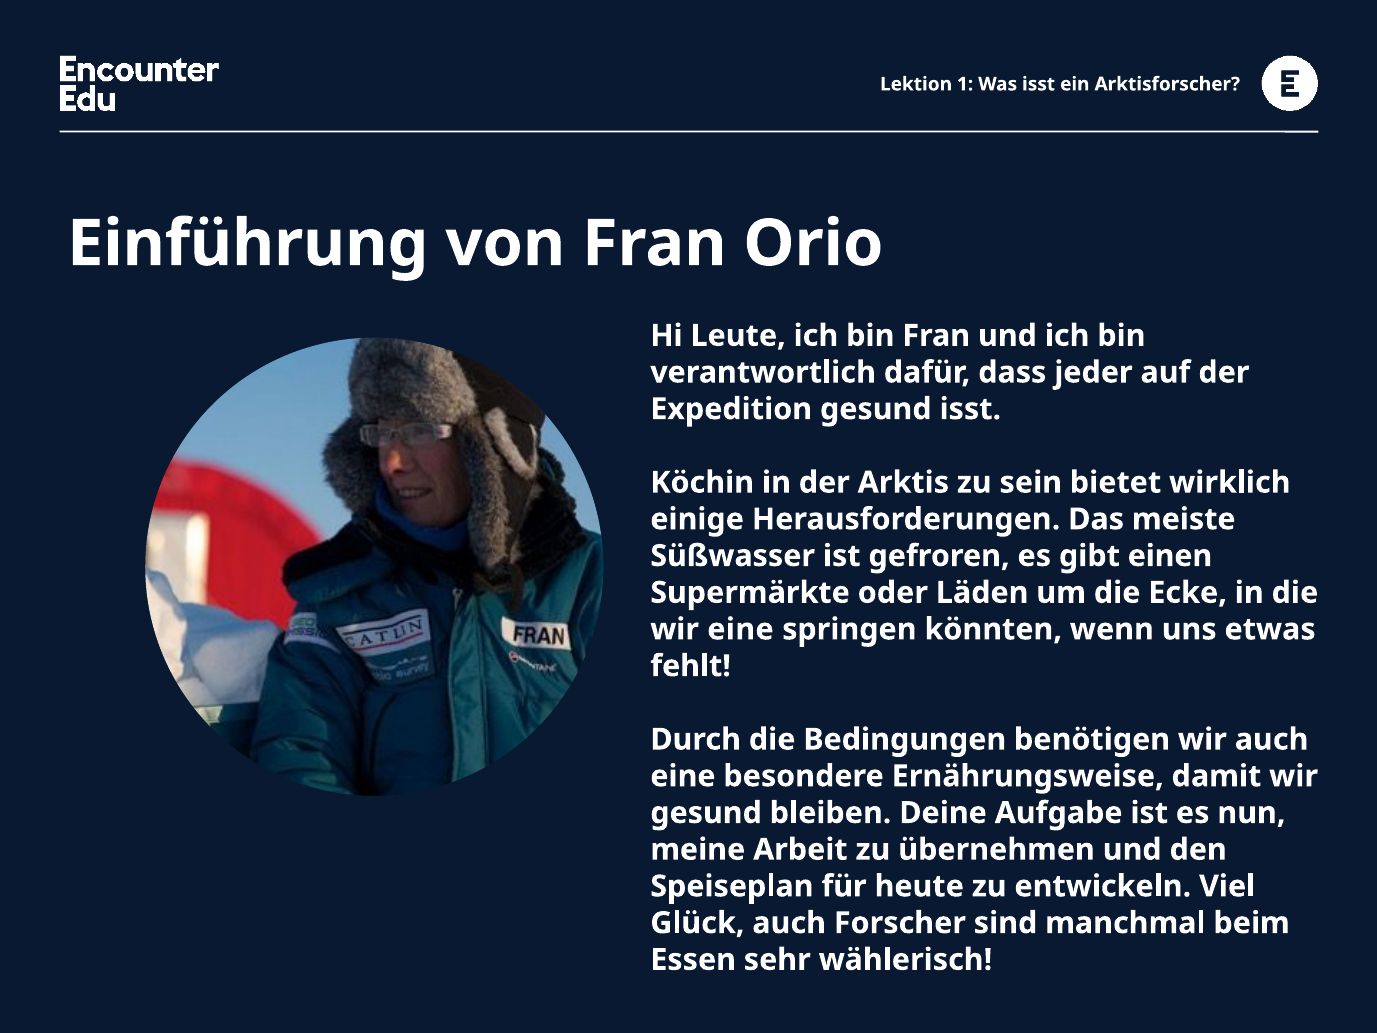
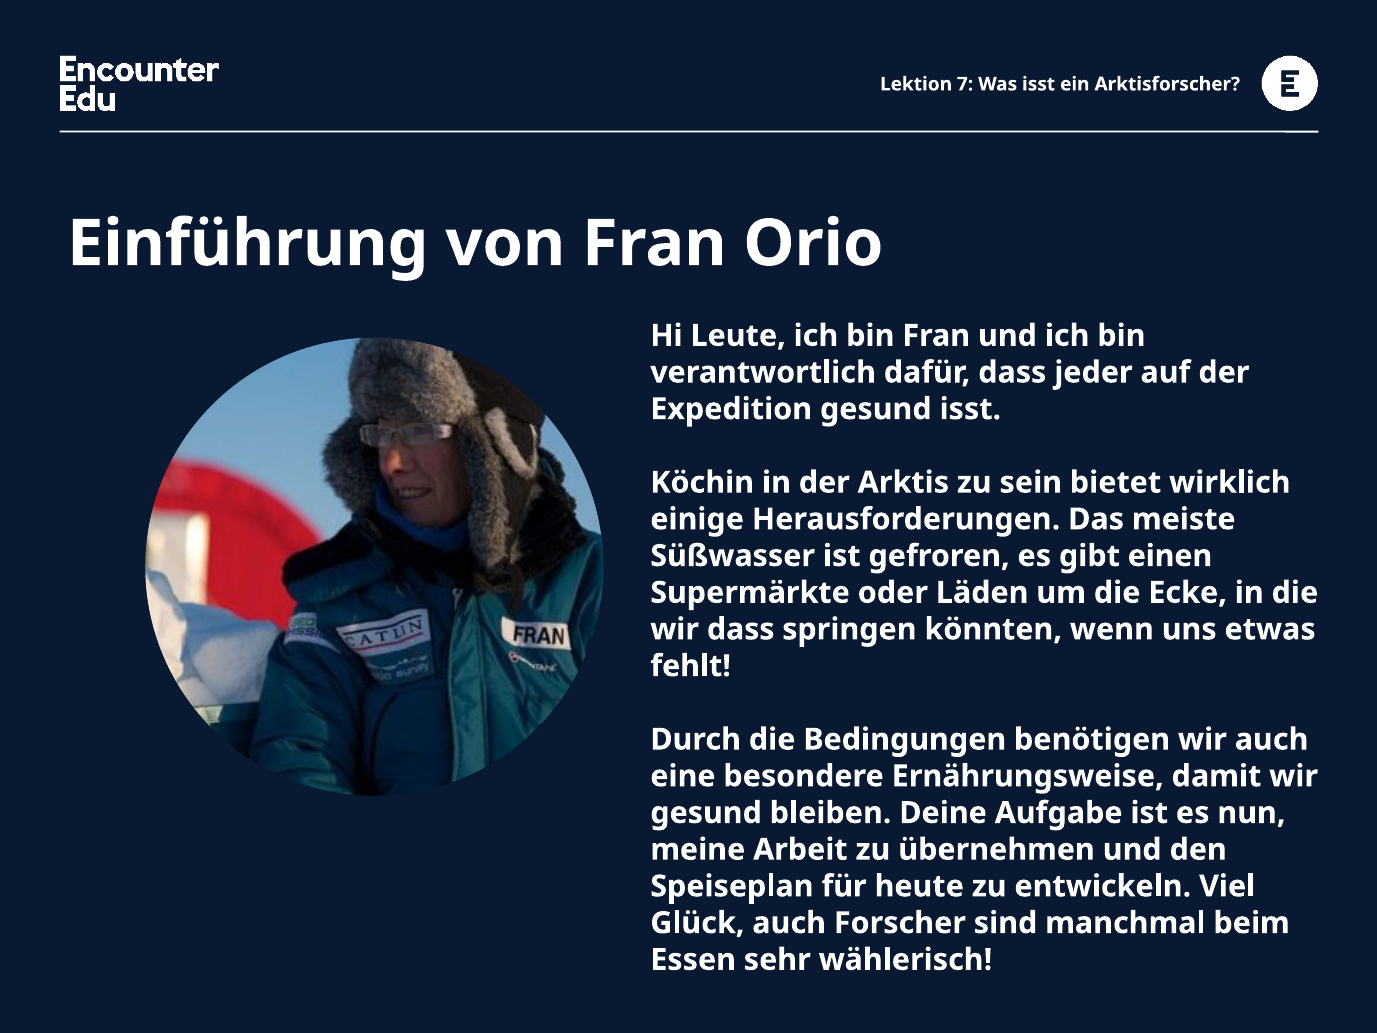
1: 1 -> 7
wir eine: eine -> dass
